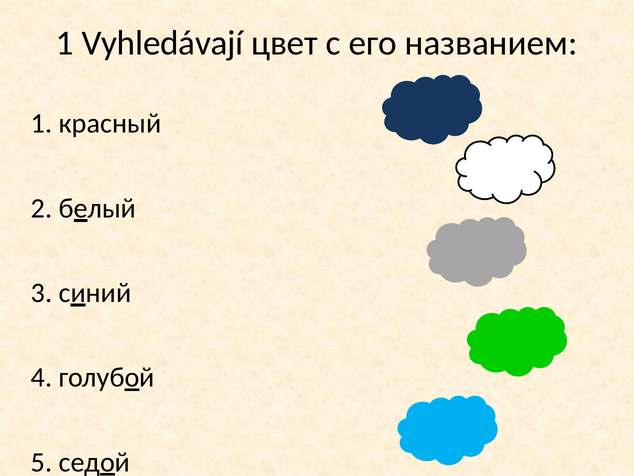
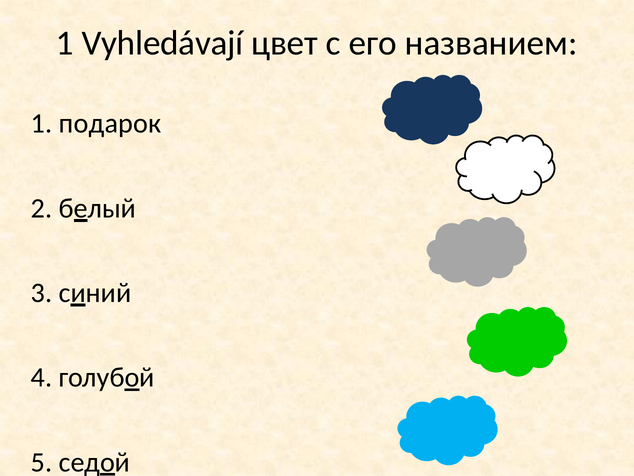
красный: красный -> подарок
